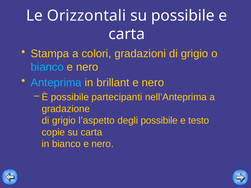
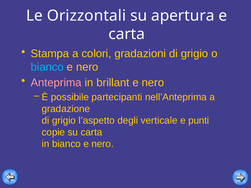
su possibile: possibile -> apertura
Anteprima colour: light blue -> pink
degli possibile: possibile -> verticale
testo: testo -> punti
